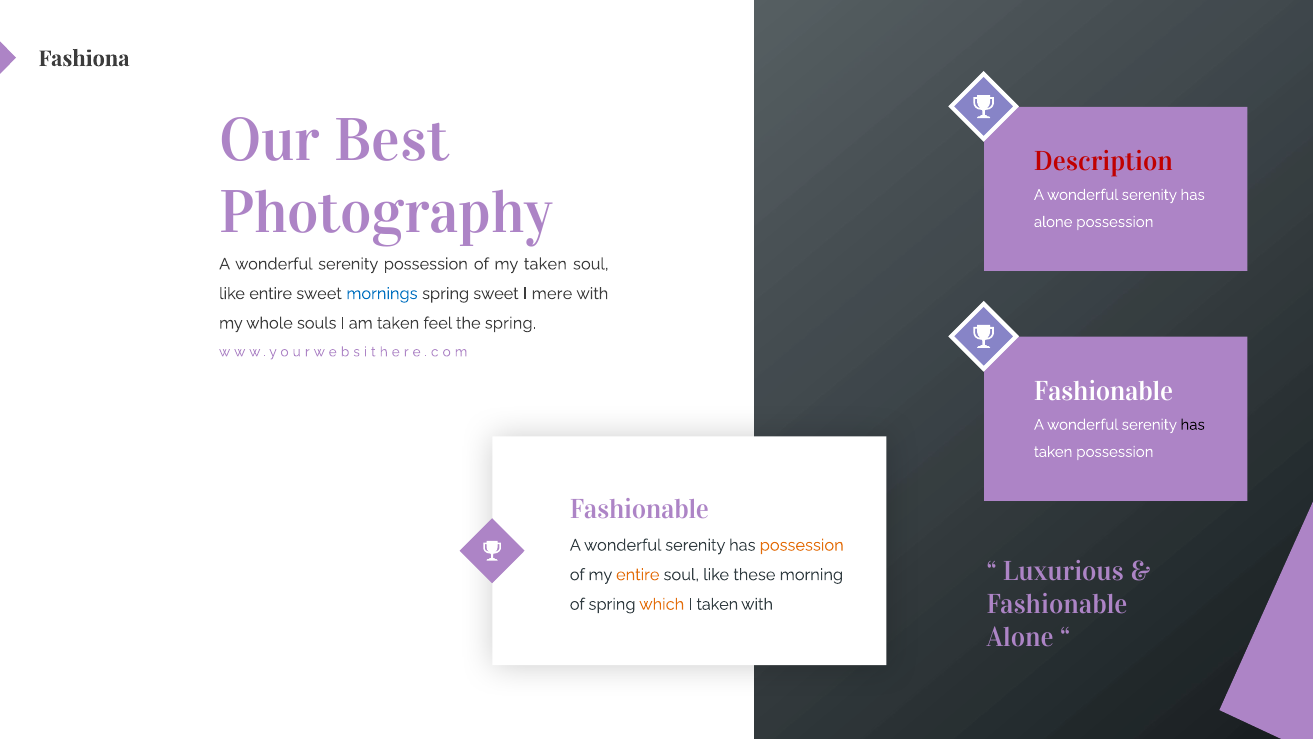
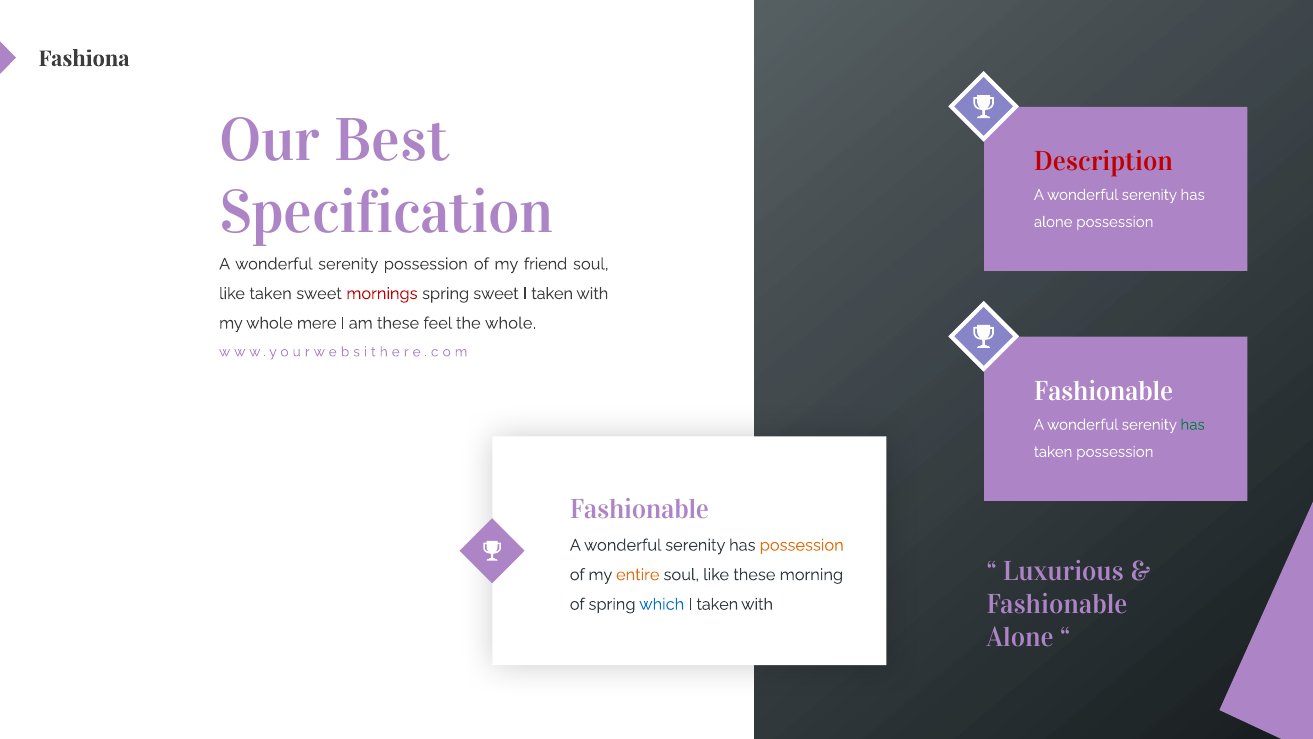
Photography: Photography -> Specification
my taken: taken -> friend
like entire: entire -> taken
mornings colour: blue -> red
mere at (552, 293): mere -> taken
souls: souls -> mere
am taken: taken -> these
the spring: spring -> whole
has at (1193, 424) colour: black -> green
which colour: orange -> blue
